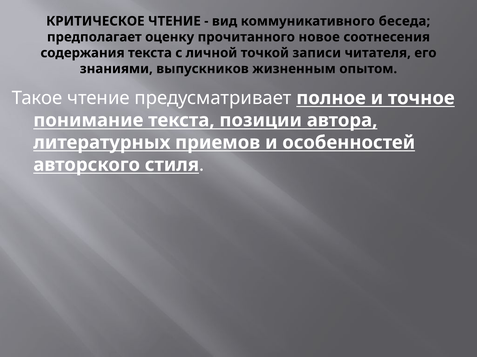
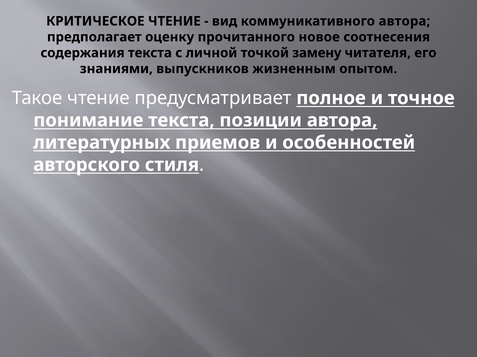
коммуникативного беседа: беседа -> автора
записи: записи -> замену
